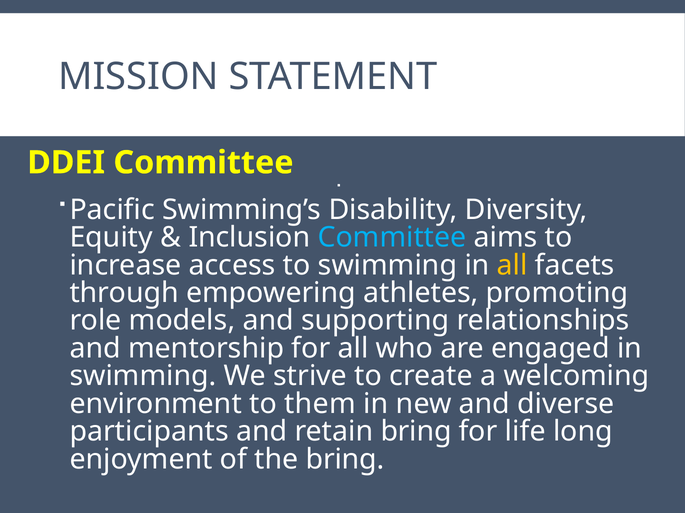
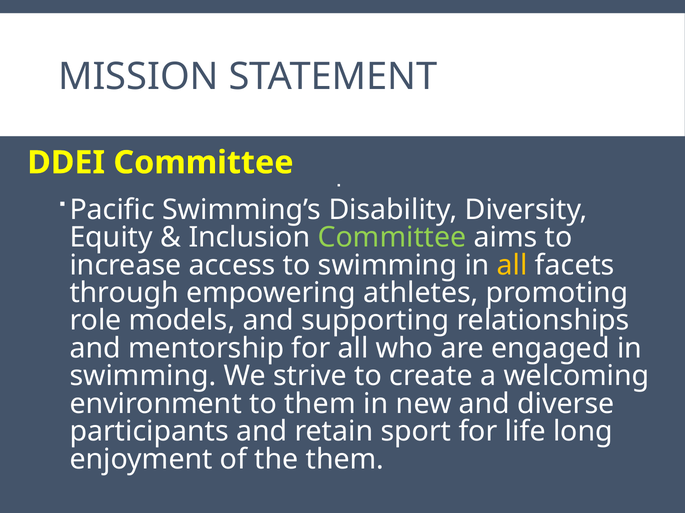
Committee at (392, 238) colour: light blue -> light green
retain bring: bring -> sport
the bring: bring -> them
